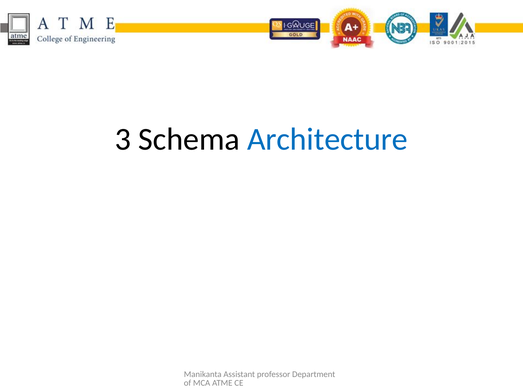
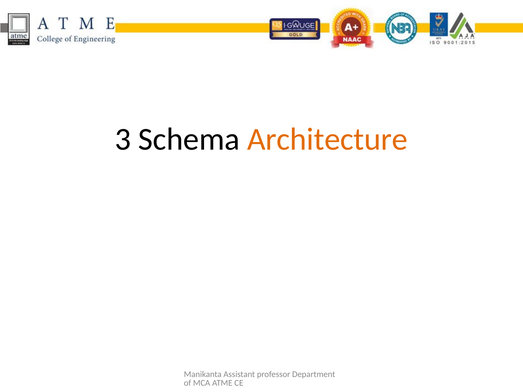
Architecture colour: blue -> orange
